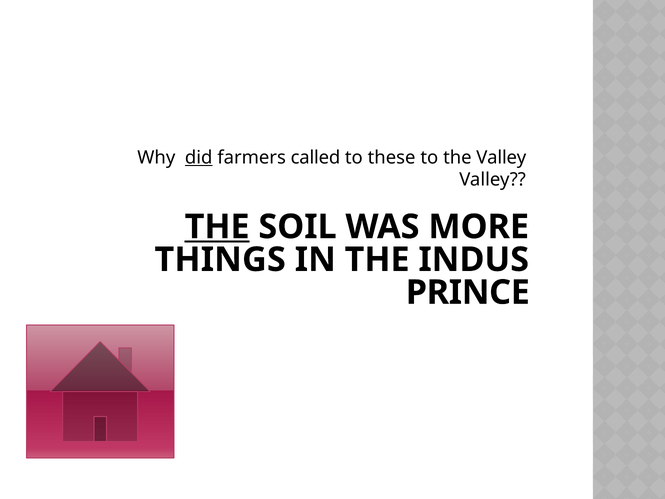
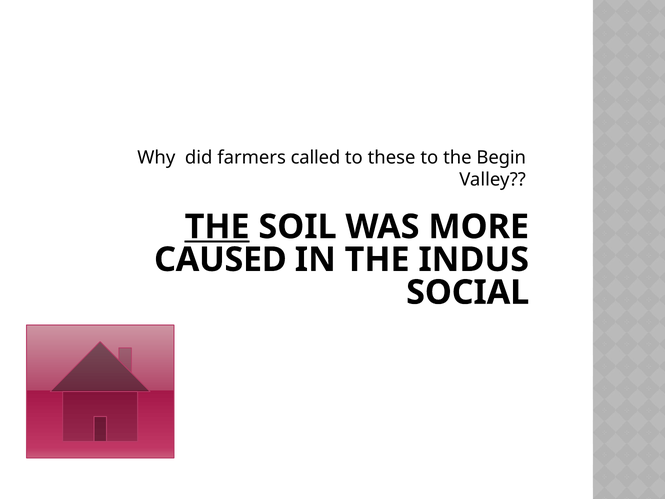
did underline: present -> none
the Valley: Valley -> Begin
THINGS: THINGS -> CAUSED
PRINCE: PRINCE -> SOCIAL
